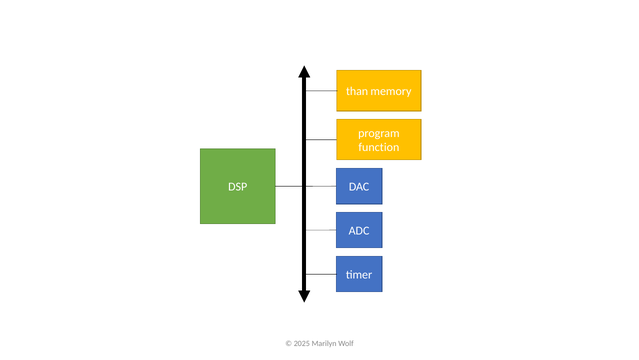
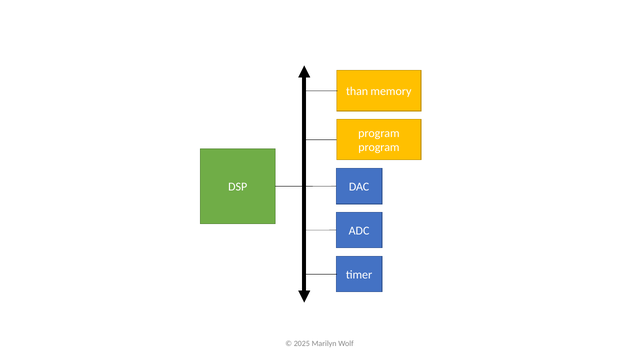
function at (379, 147): function -> program
